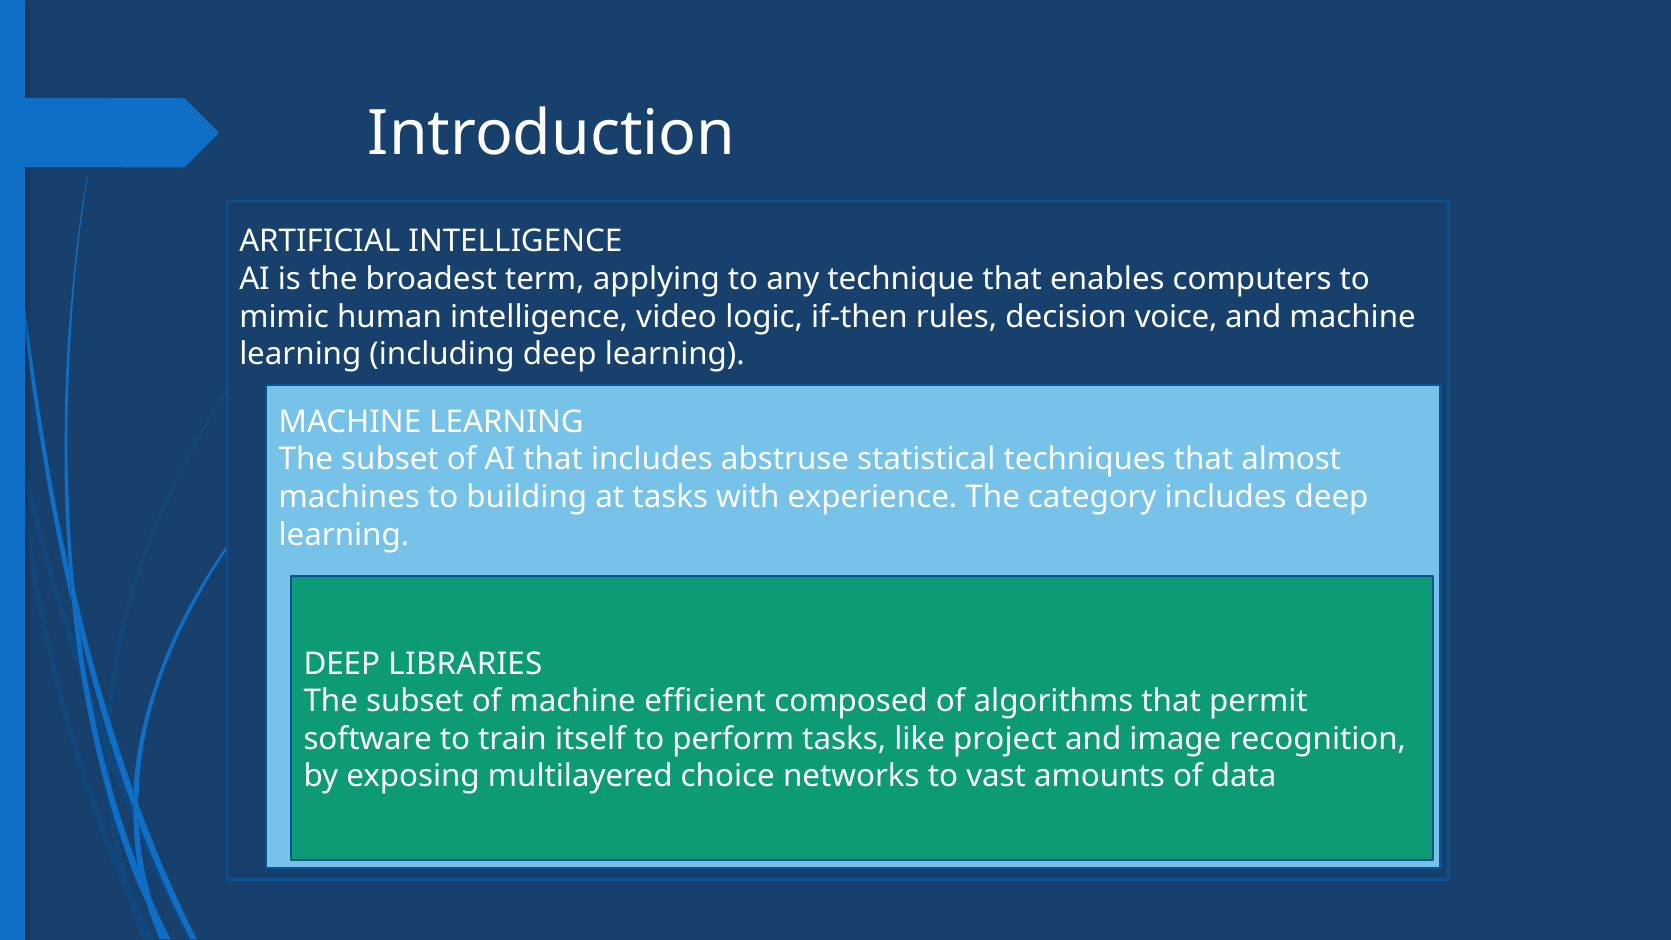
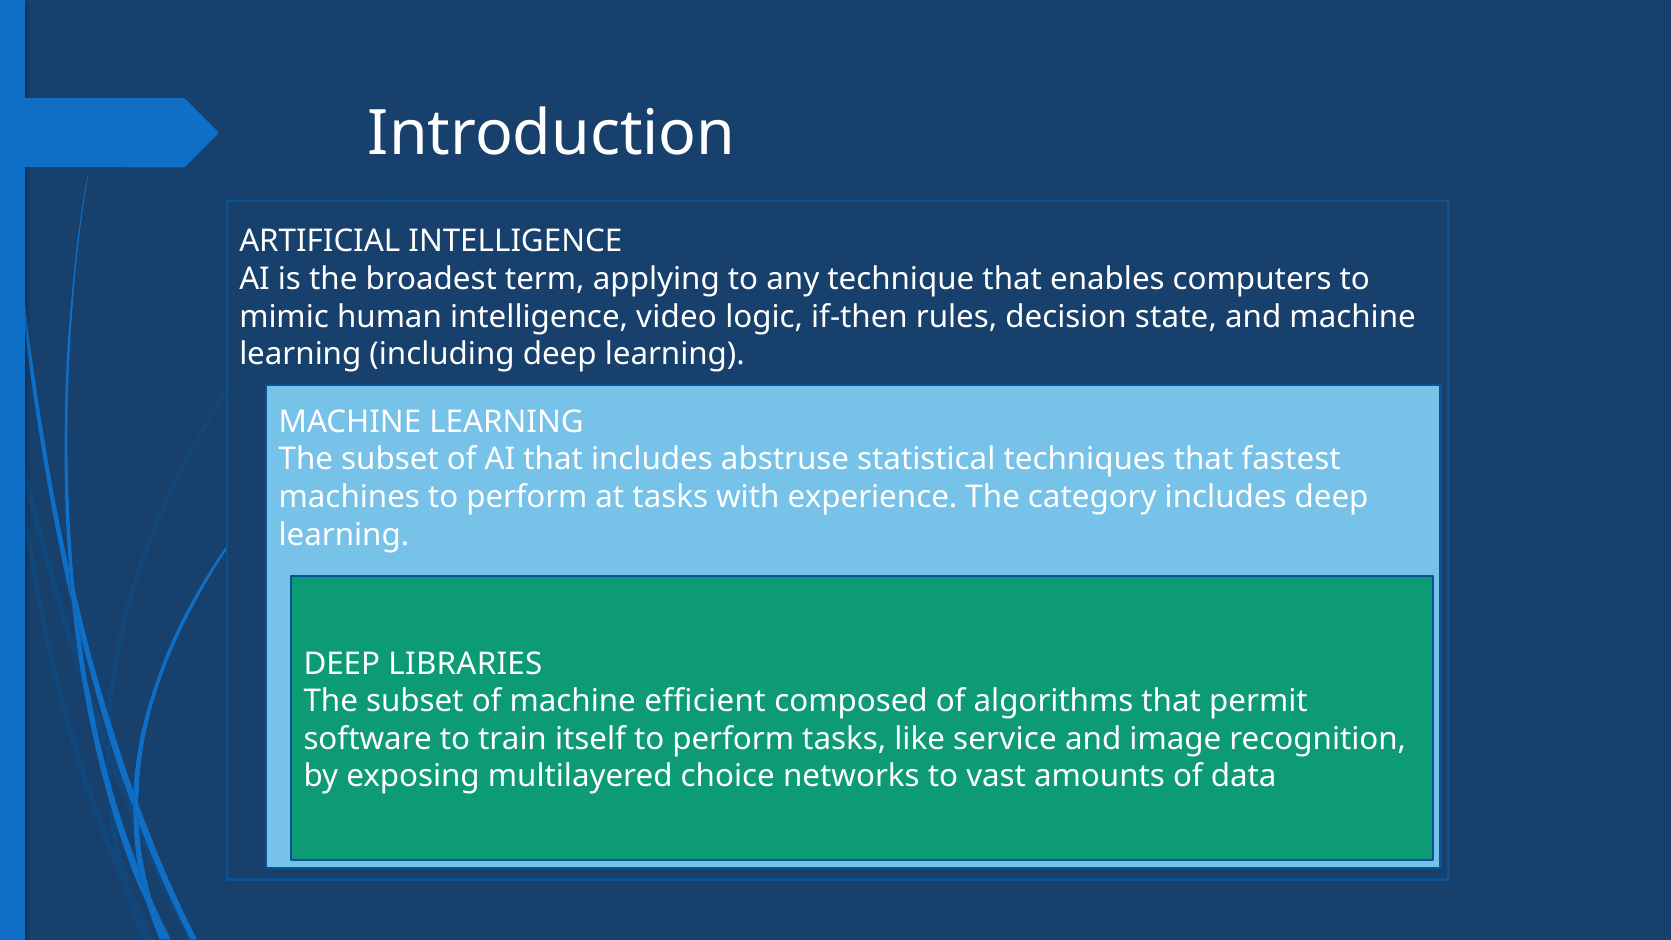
voice: voice -> state
almost: almost -> fastest
machines to building: building -> perform
project: project -> service
